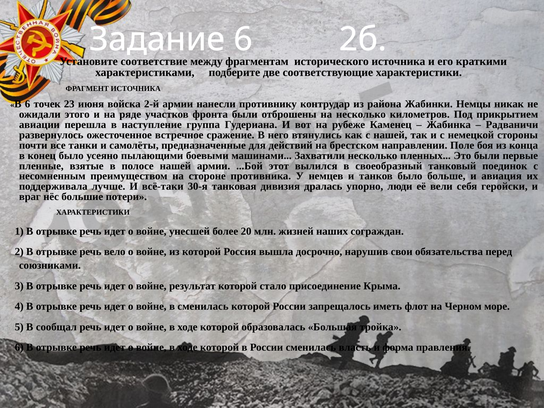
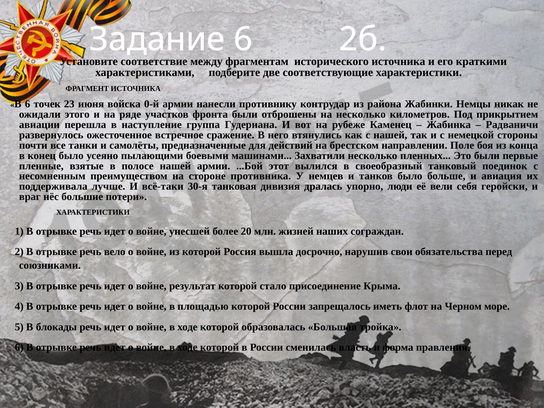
2-й: 2-й -> 0-й
в сменилась: сменилась -> площадью
сообщал: сообщал -> блокады
